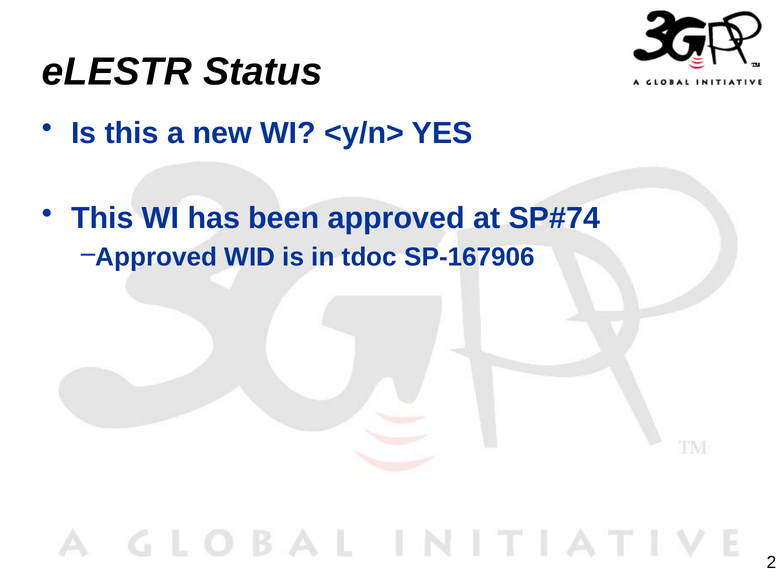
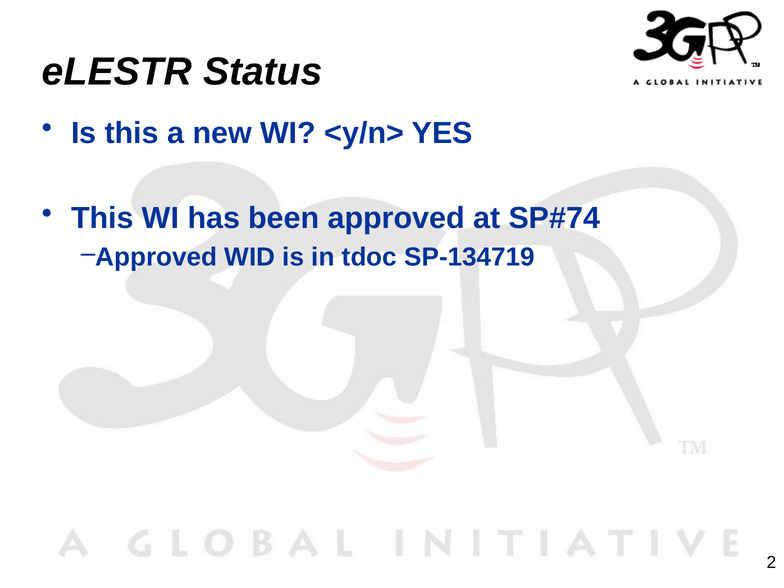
SP-167906: SP-167906 -> SP-134719
